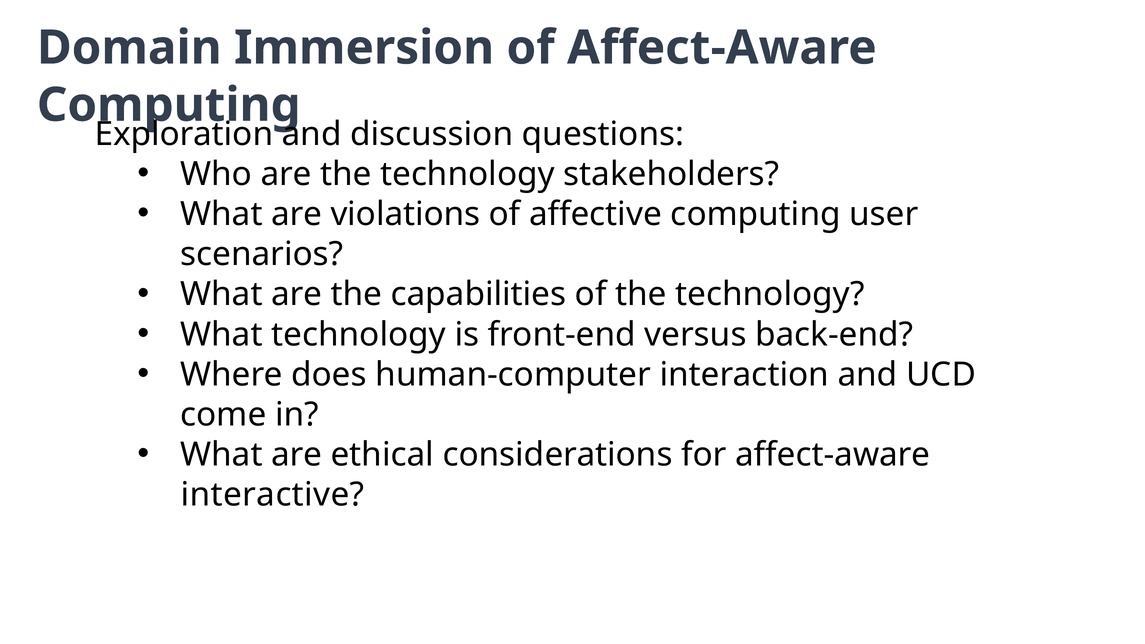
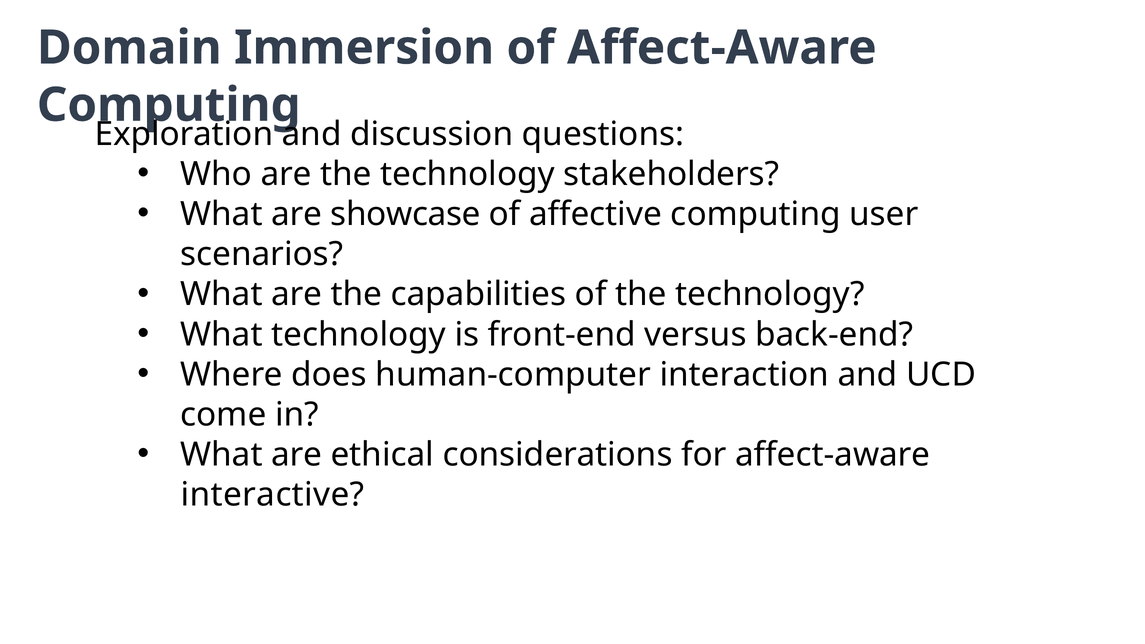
violations: violations -> showcase
